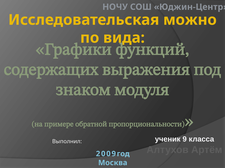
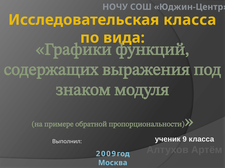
Исследовательская можно: можно -> класса
